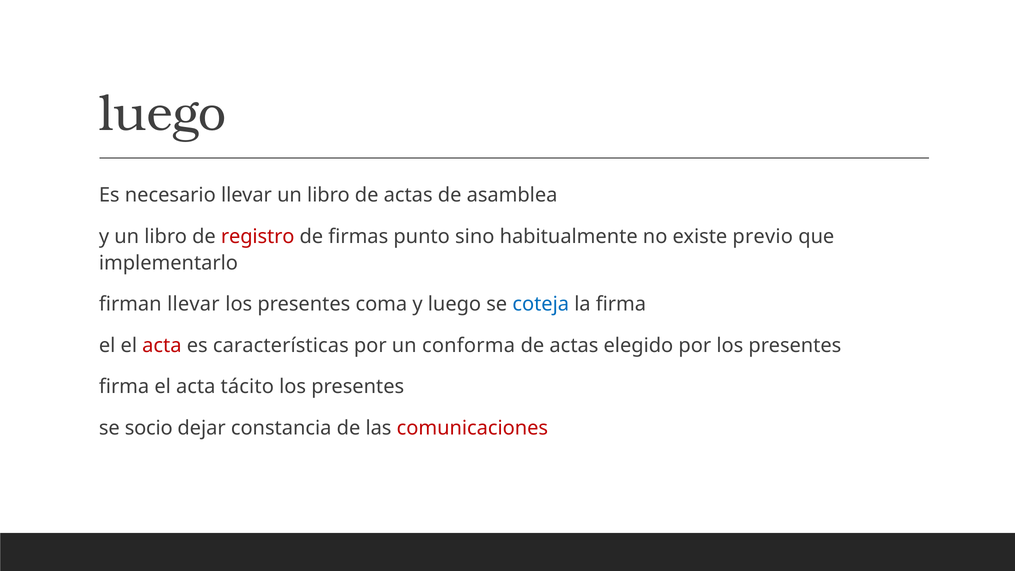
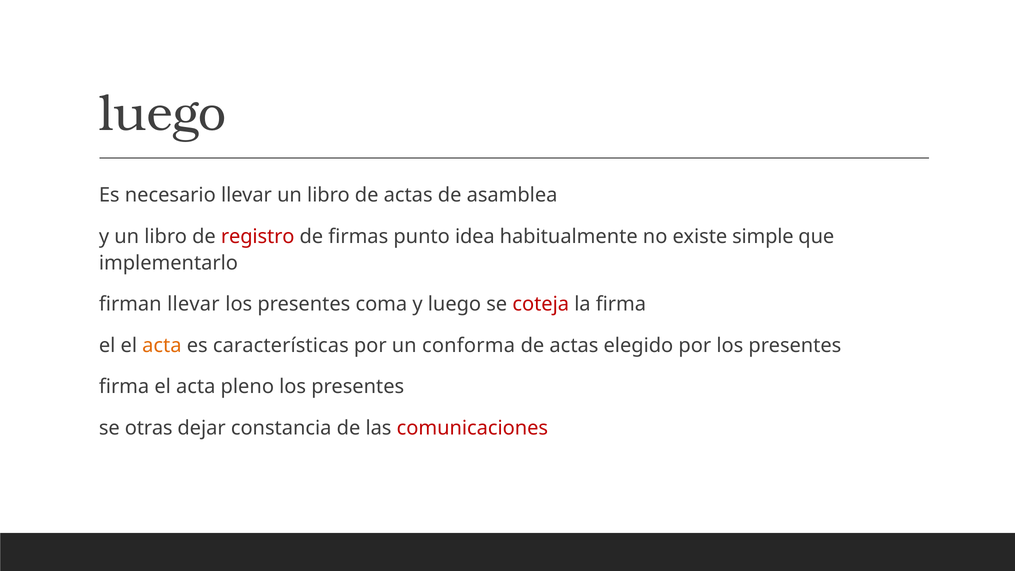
sino: sino -> idea
previo: previo -> simple
coteja colour: blue -> red
acta at (162, 345) colour: red -> orange
tácito: tácito -> pleno
socio: socio -> otras
